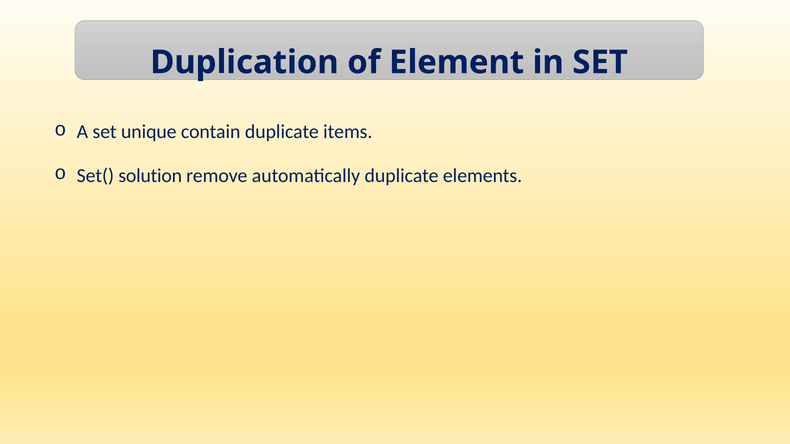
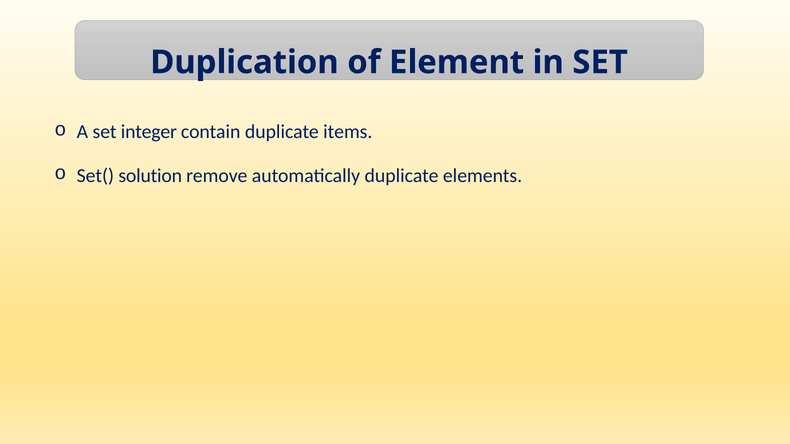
unique: unique -> integer
